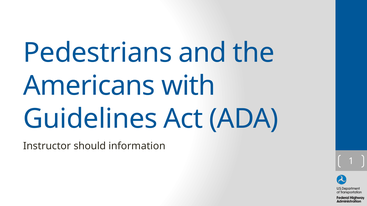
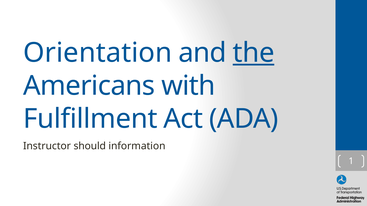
Pedestrians: Pedestrians -> Orientation
the underline: none -> present
Guidelines: Guidelines -> Fulfillment
